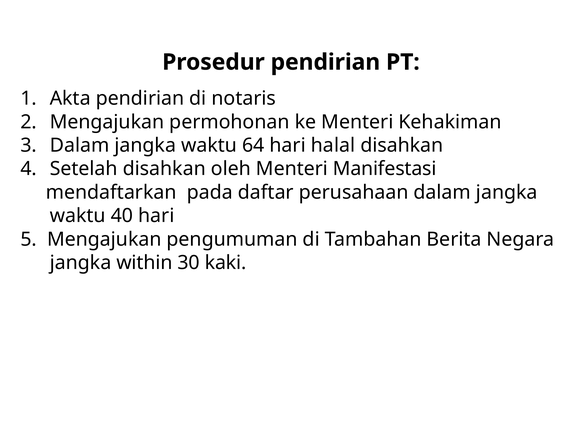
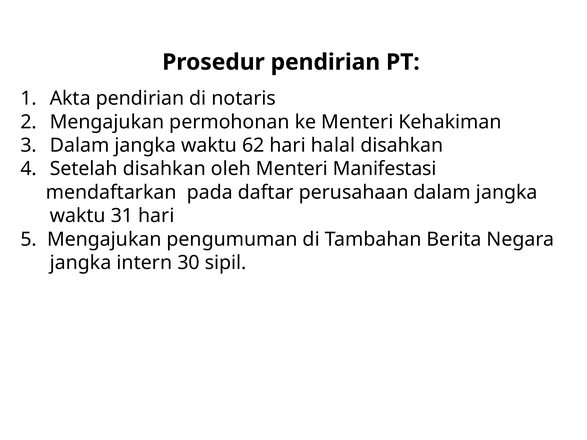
64: 64 -> 62
40: 40 -> 31
within: within -> intern
kaki: kaki -> sipil
